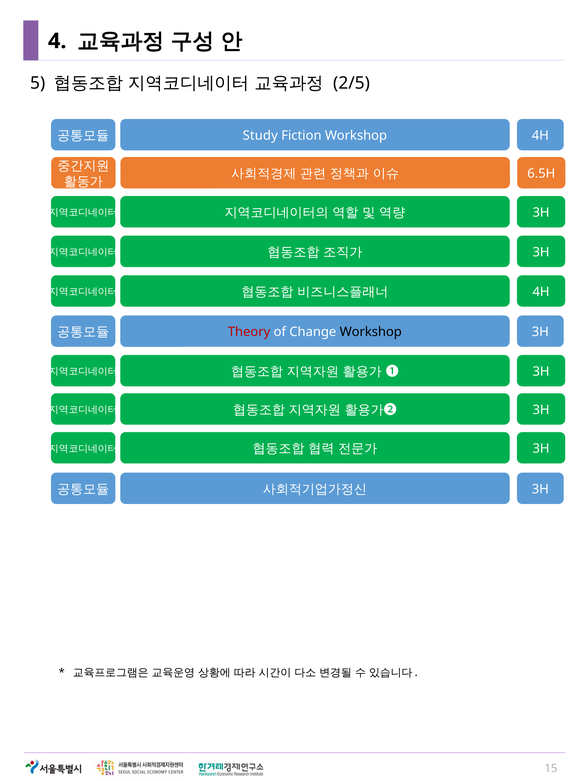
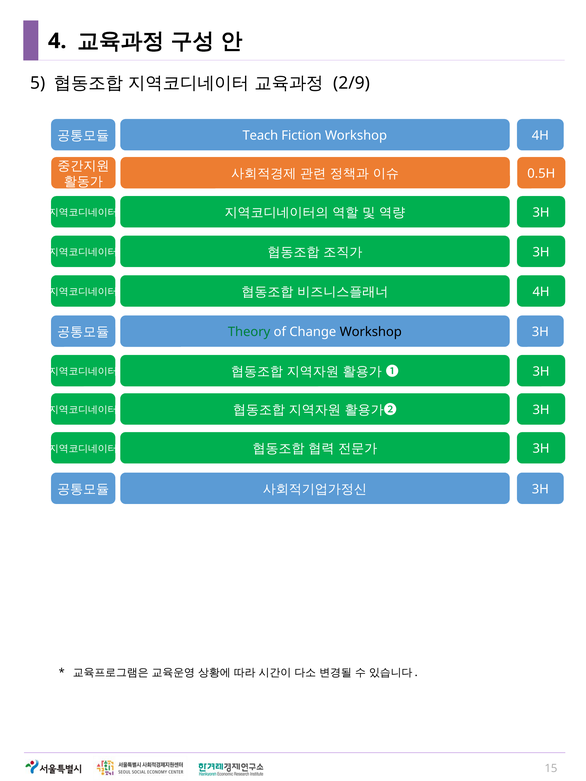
2/5: 2/5 -> 2/9
Study: Study -> Teach
6.5H: 6.5H -> 0.5H
Theory colour: red -> green
